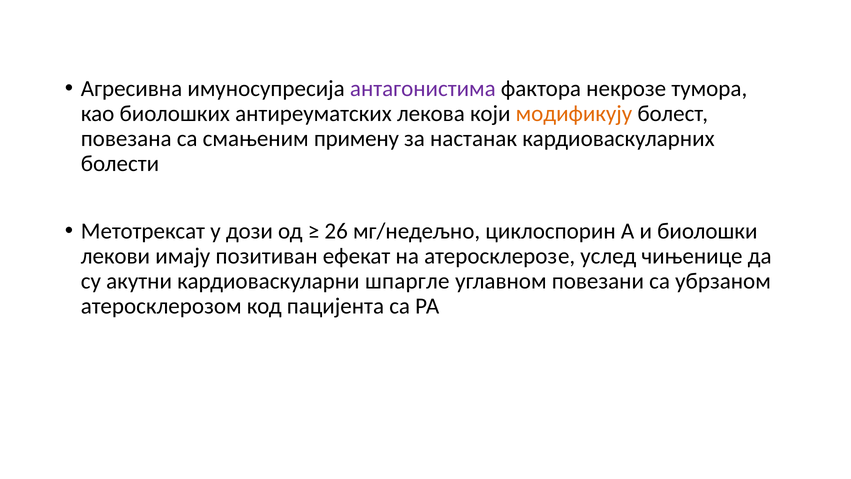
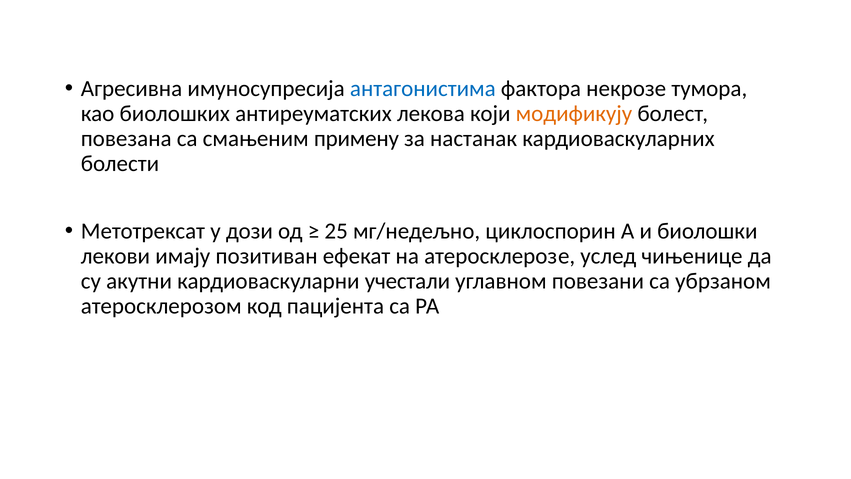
антагонистима colour: purple -> blue
26: 26 -> 25
шпаргле: шпаргле -> учестали
